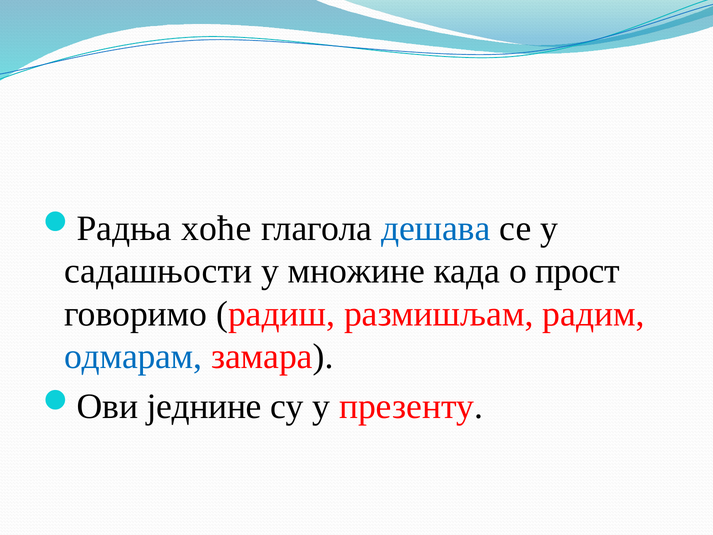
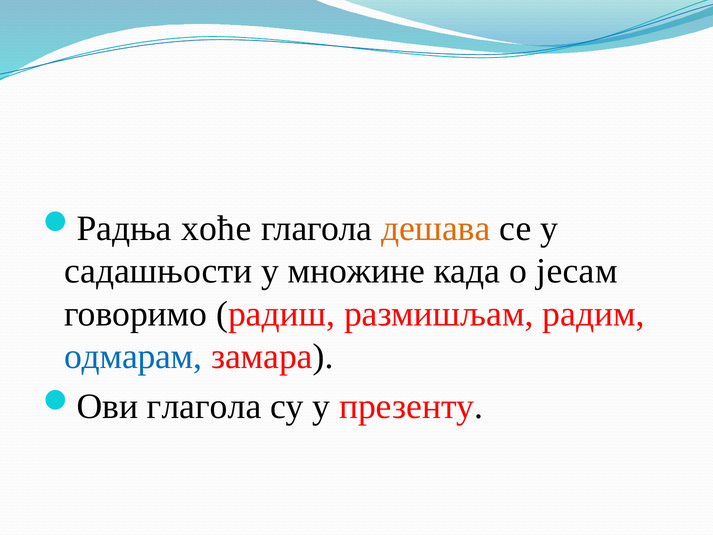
дешава colour: blue -> orange
прост: прост -> јесам
једнине at (204, 406): једнине -> глагола
